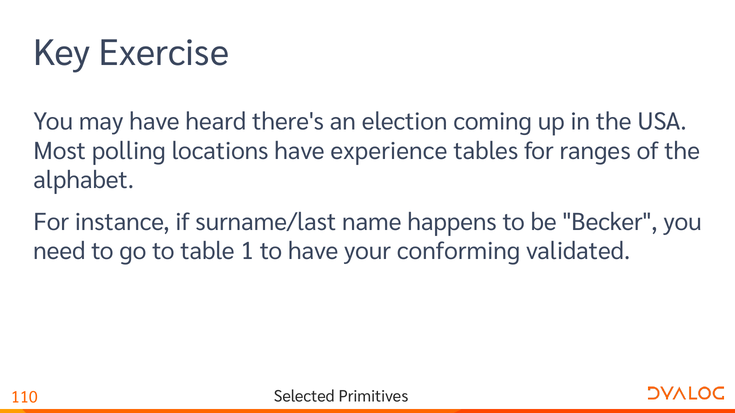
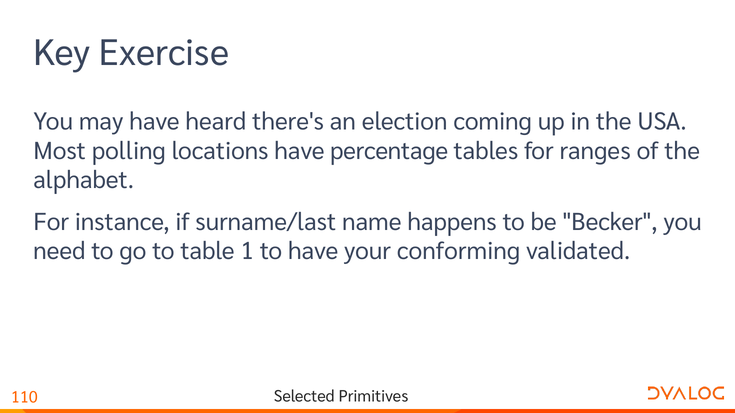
experience: experience -> percentage
